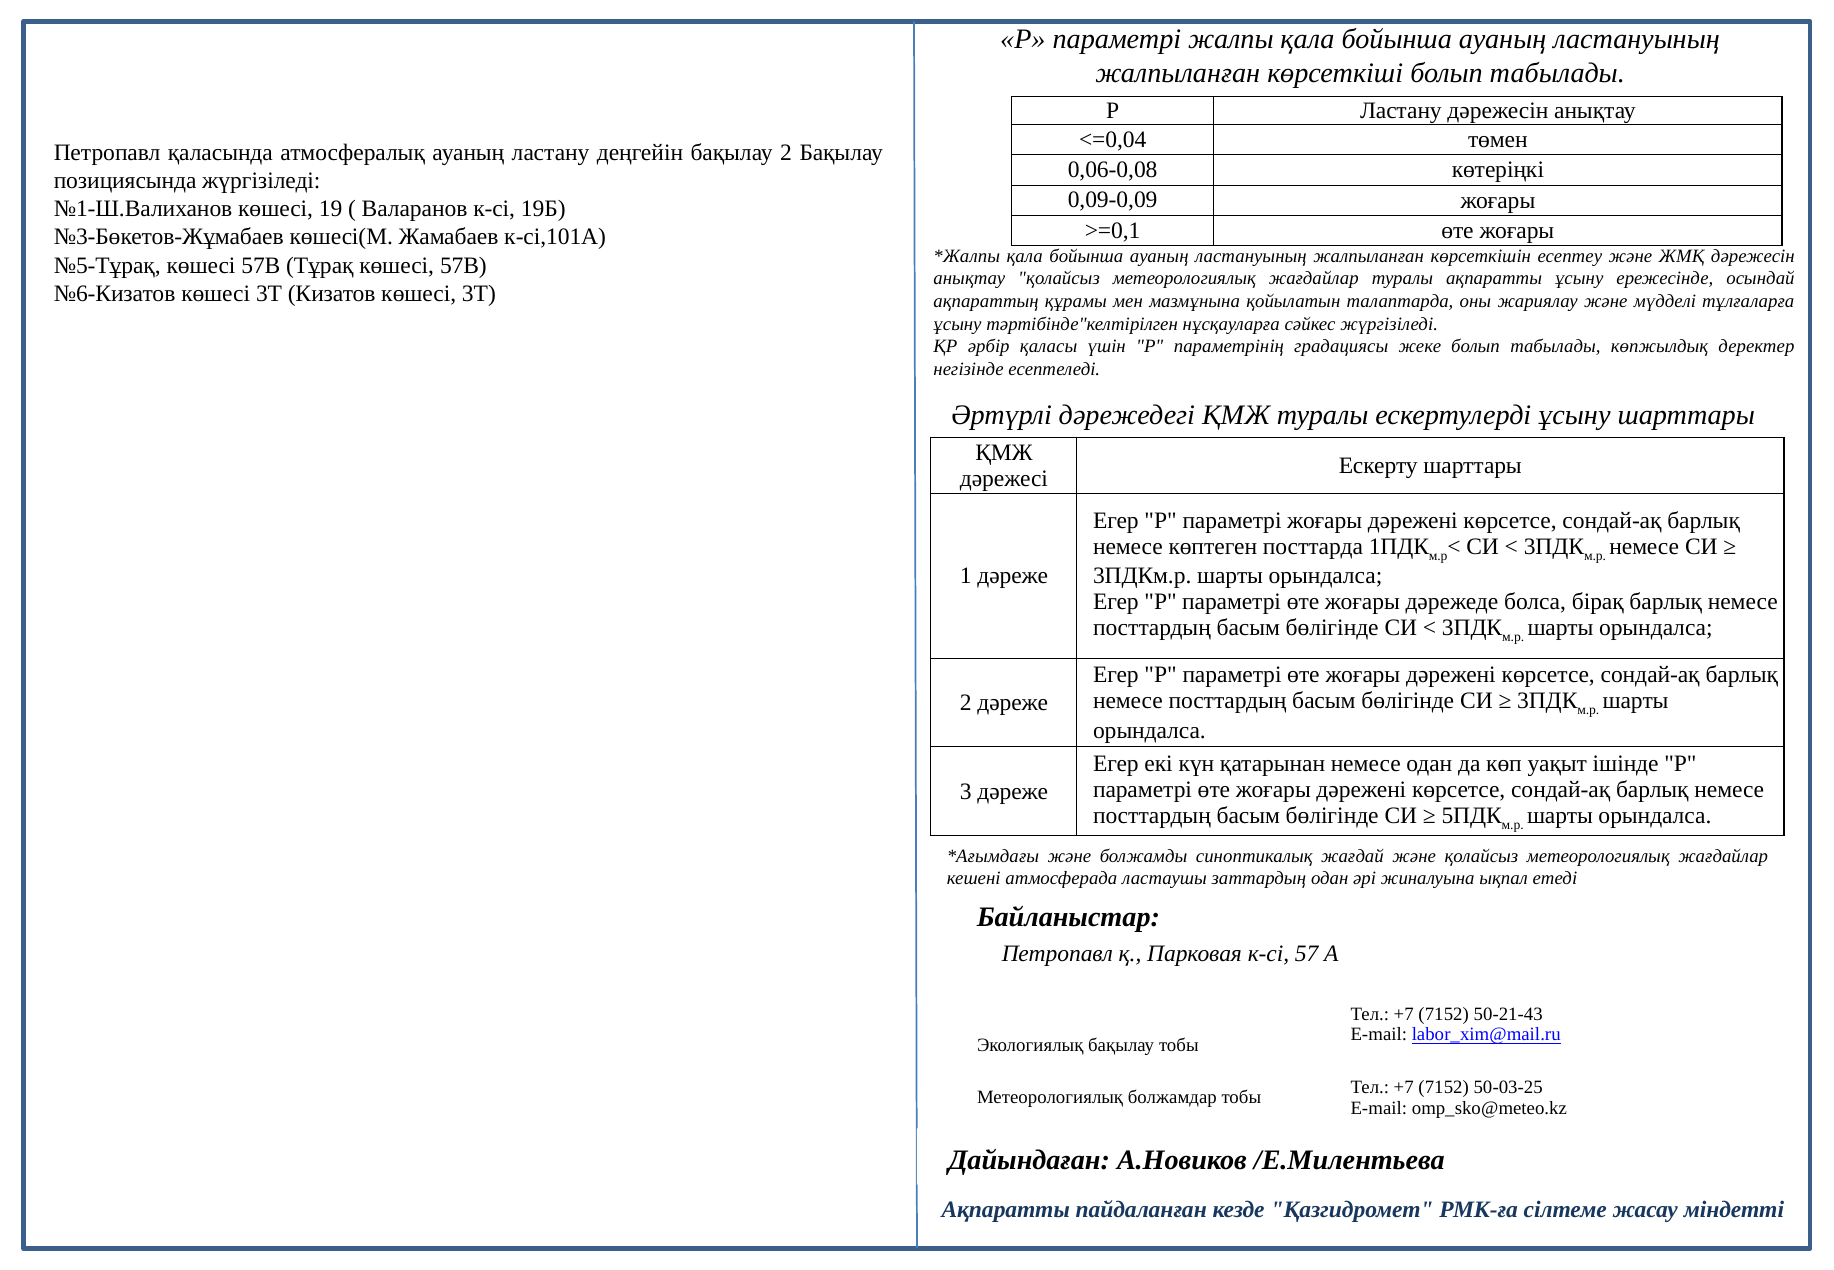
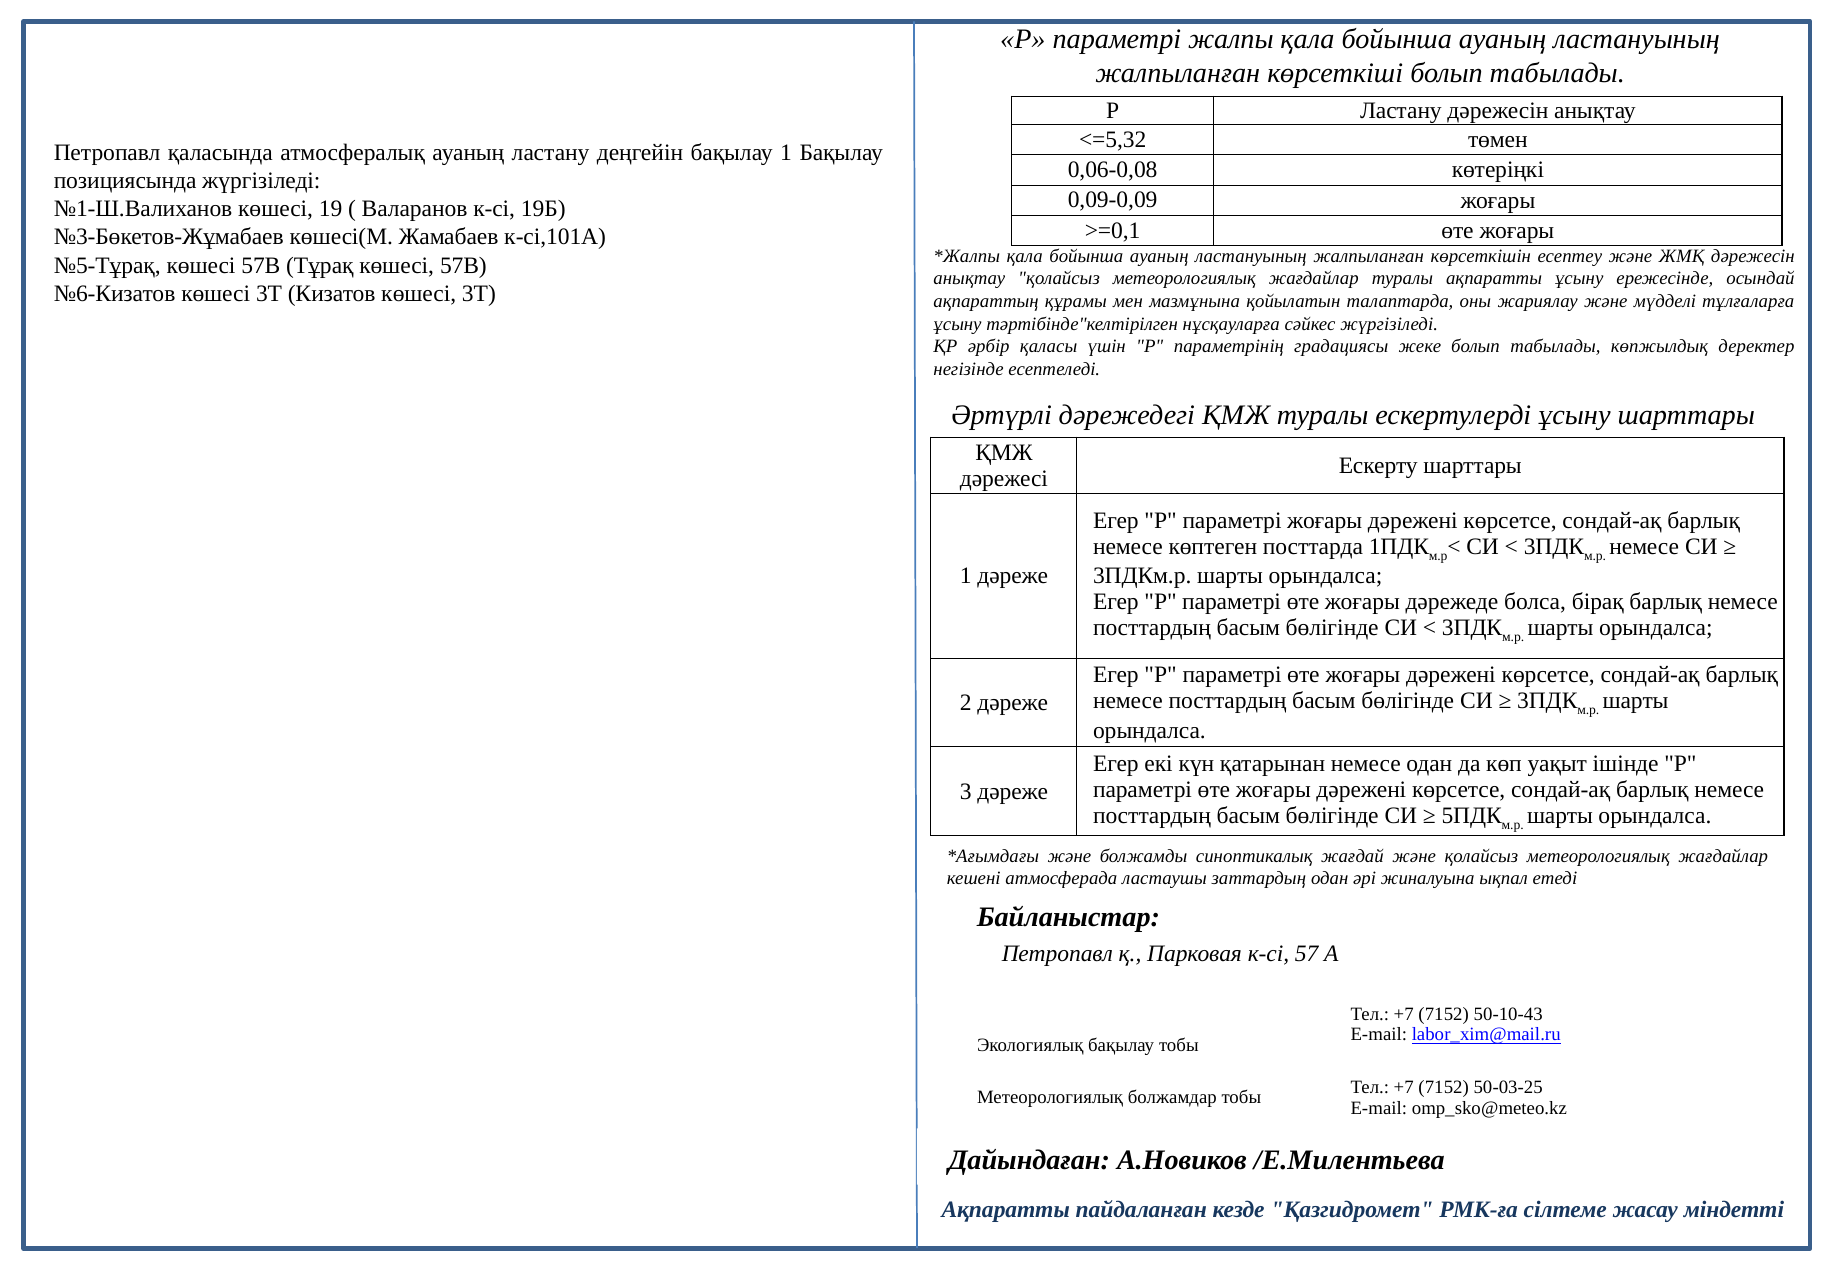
<=0,04: <=0,04 -> <=5,32
бақылау 2: 2 -> 1
50-21-43: 50-21-43 -> 50-10-43
